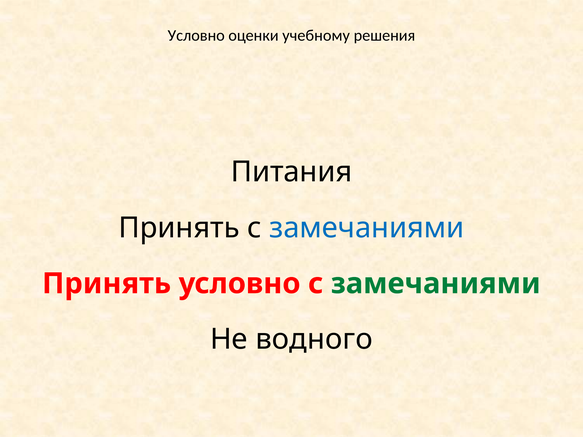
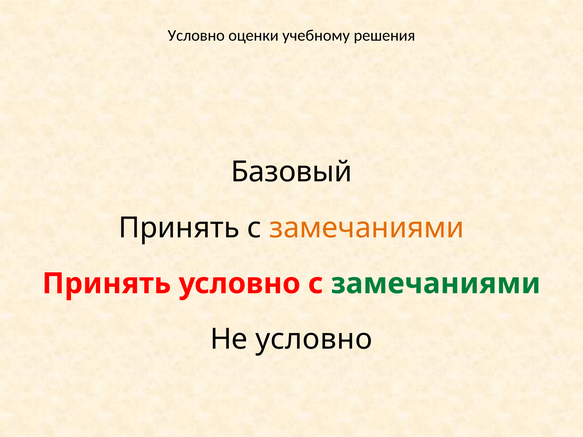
Питания: Питания -> Базовый
замечаниями at (367, 228) colour: blue -> orange
Не водного: водного -> условно
